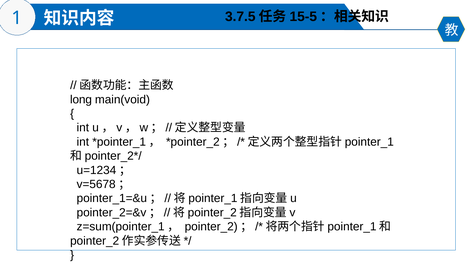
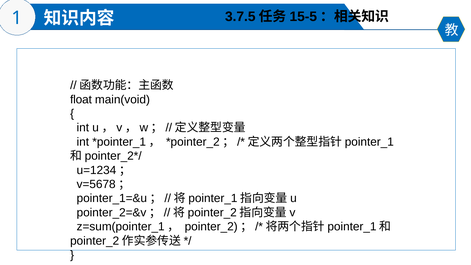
long: long -> float
